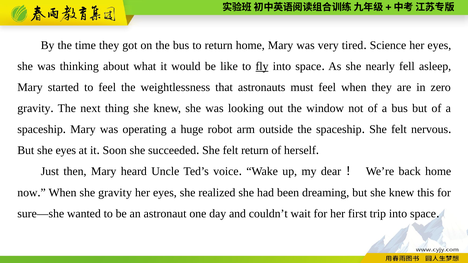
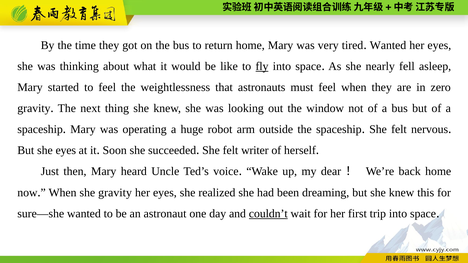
Science at (388, 45): Science -> Wanted
felt return: return -> writer
couldn’t underline: none -> present
